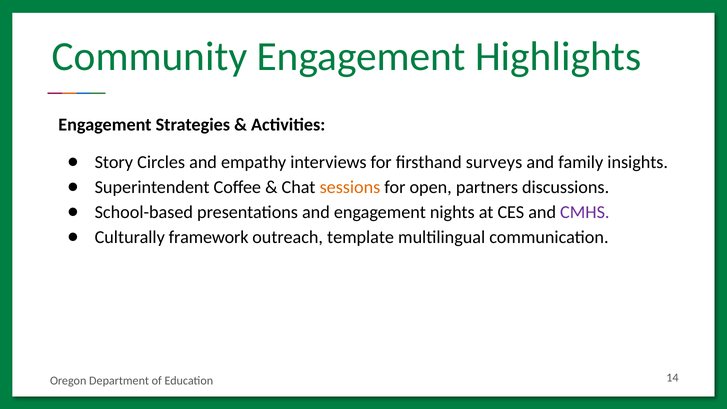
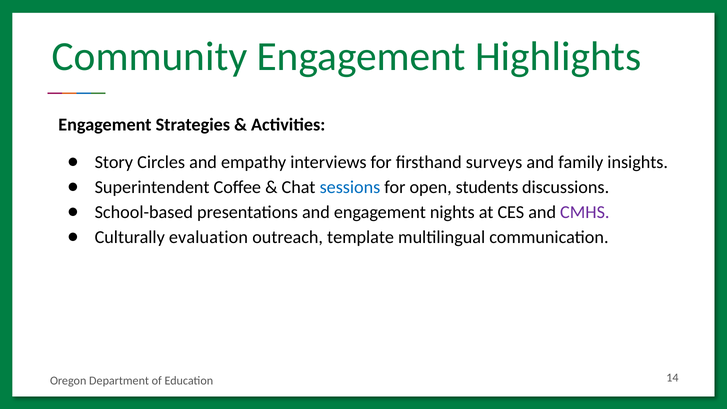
sessions colour: orange -> blue
partners: partners -> students
framework: framework -> evaluation
